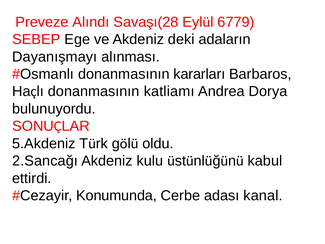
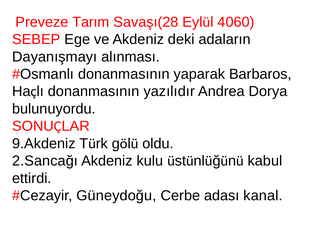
Alındı: Alındı -> Tarım
6779: 6779 -> 4060
kararları: kararları -> yaparak
katliamı: katliamı -> yazılıdır
5.Akdeniz: 5.Akdeniz -> 9.Akdeniz
Konumunda: Konumunda -> Güneydoğu
